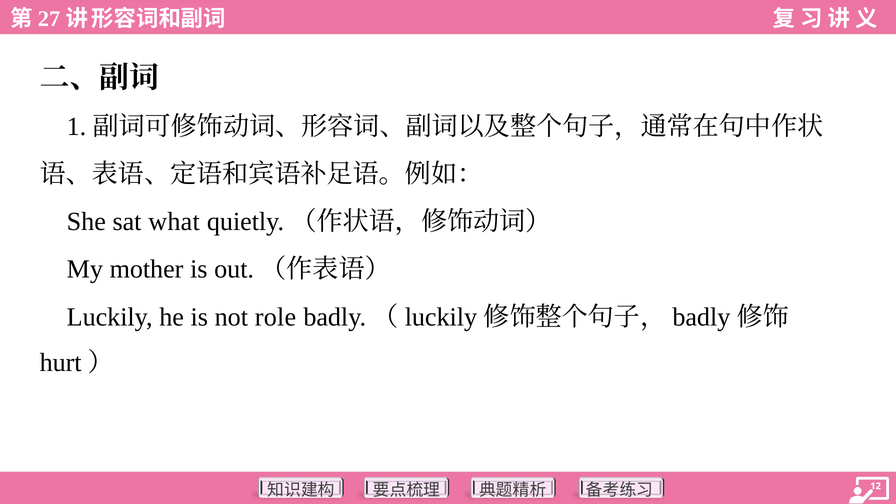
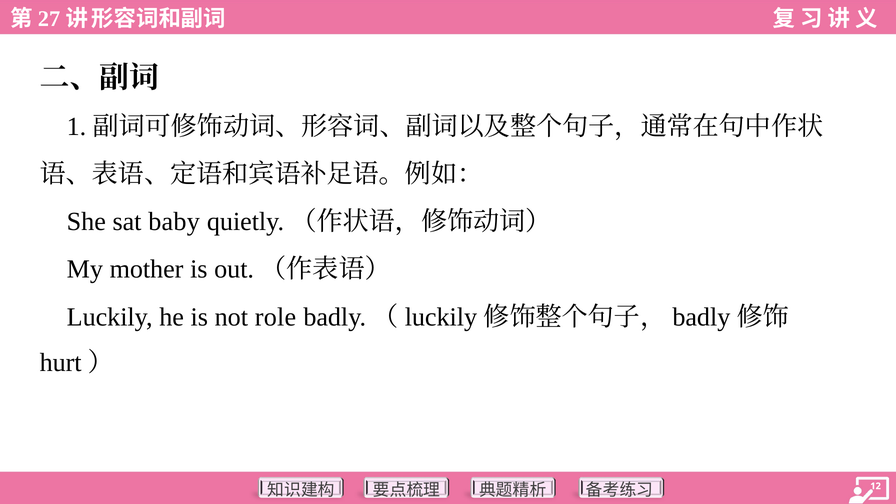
what: what -> baby
